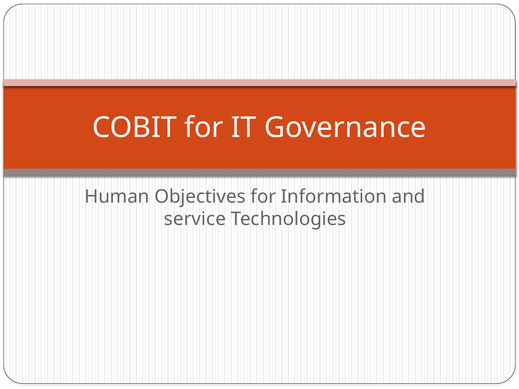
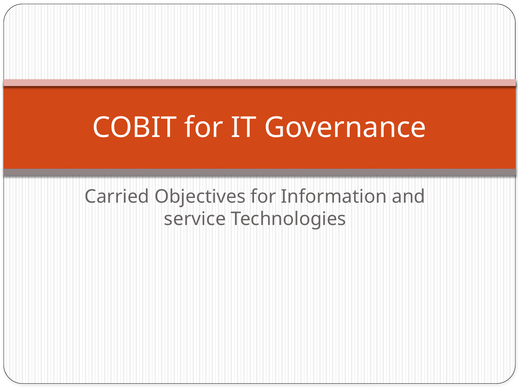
Human: Human -> Carried
